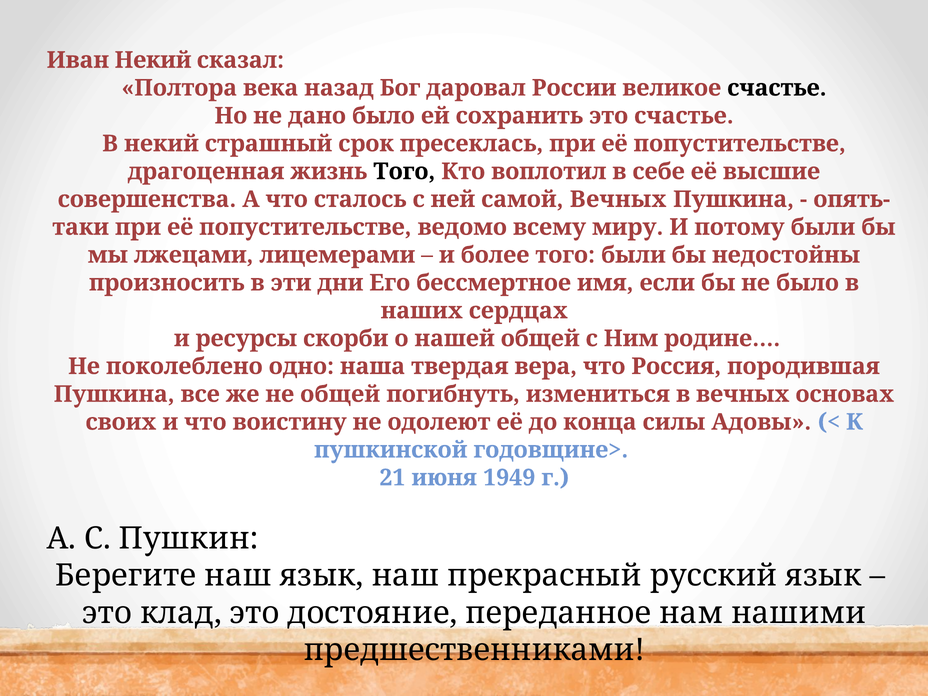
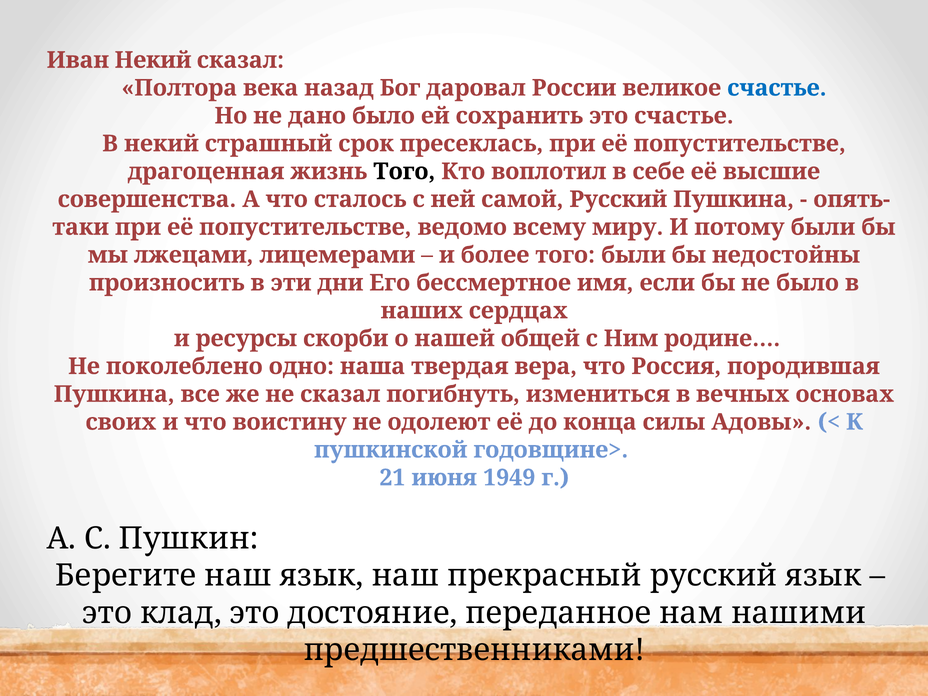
счастье at (777, 88) colour: black -> blue
самой Вечных: Вечных -> Русский
не общей: общей -> сказал
